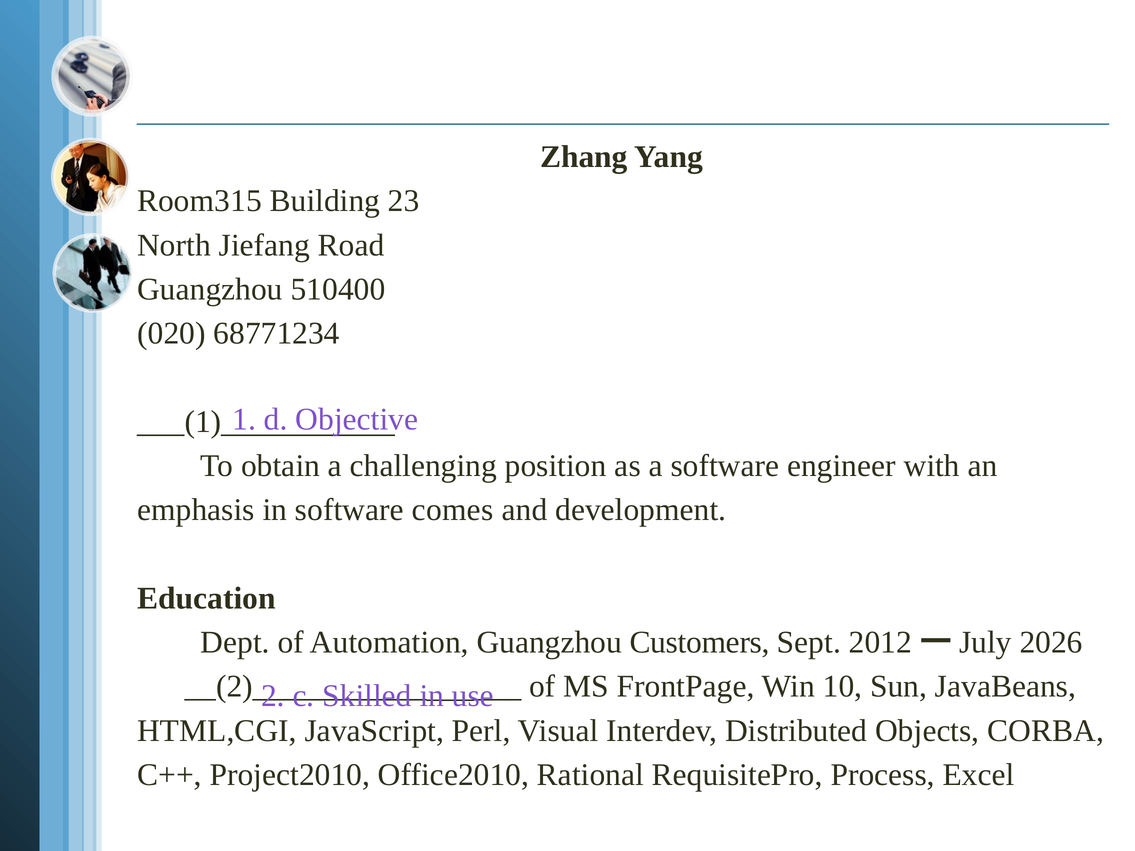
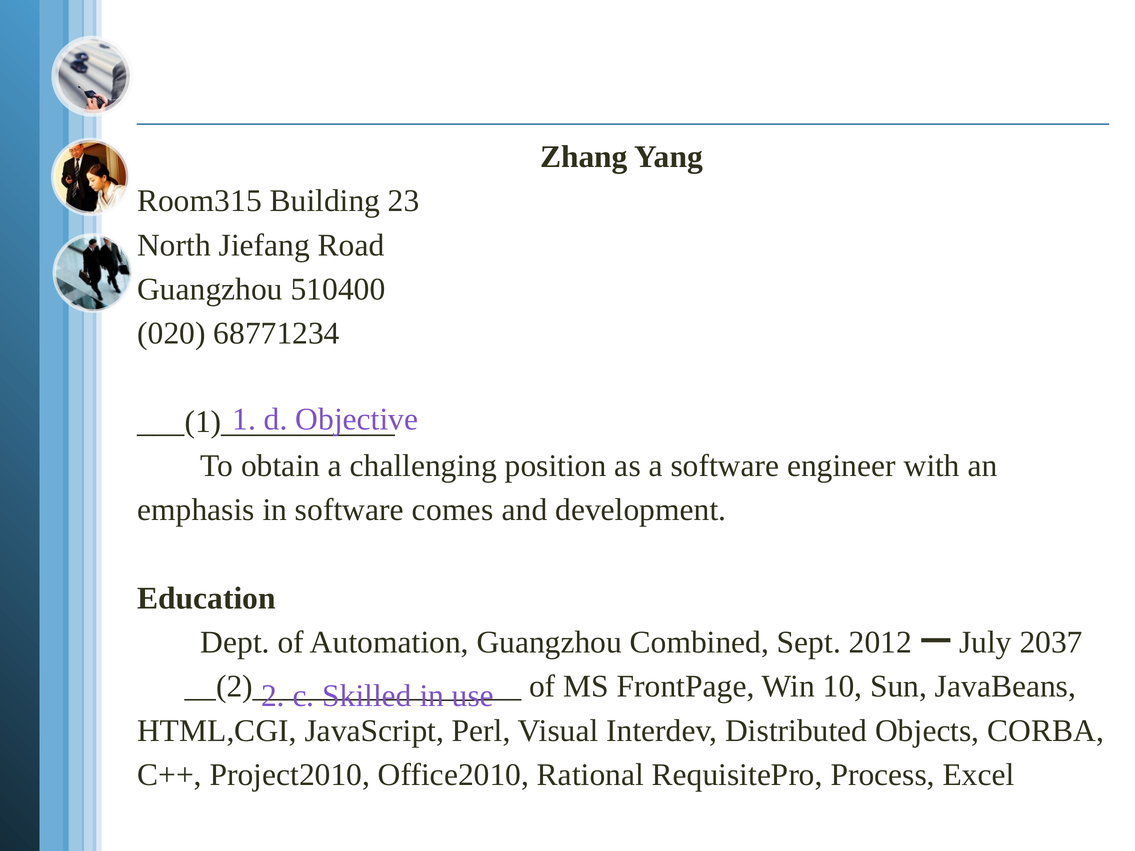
Customers: Customers -> Combined
2026: 2026 -> 2037
